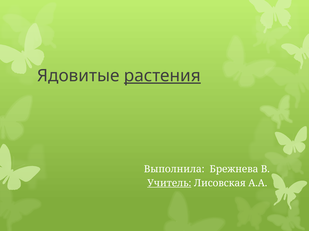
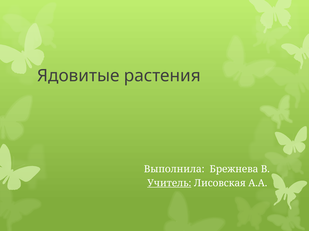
растения underline: present -> none
